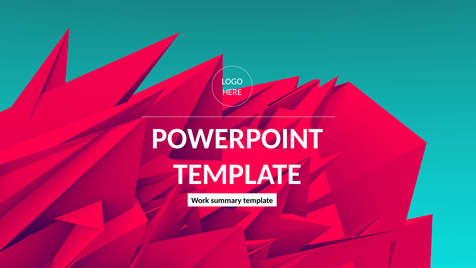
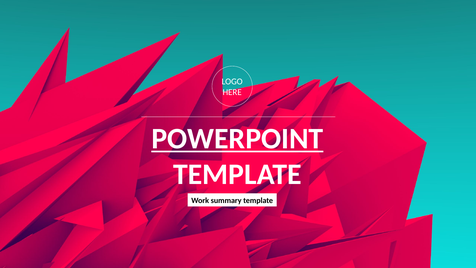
POWERPOINT underline: none -> present
